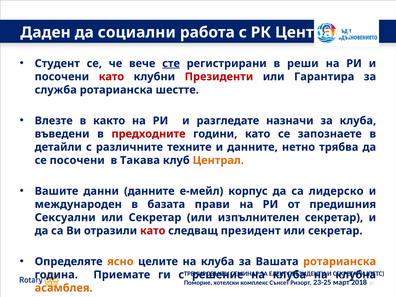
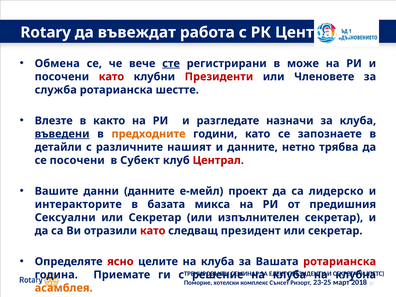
Даден: Даден -> Rotary
социални: социални -> въвеждат
Студент: Студент -> Обмена
реши: реши -> може
Гарантира: Гарантира -> Членовете
въведени underline: none -> present
предходните colour: red -> orange
техните: техните -> нашият
Такава: Такава -> Субект
Централ at (218, 160) colour: orange -> red
корпус: корпус -> проект
международен: международен -> интеракторите
прави: прави -> микса
ясно colour: orange -> red
ротарианска at (340, 262) colour: orange -> red
